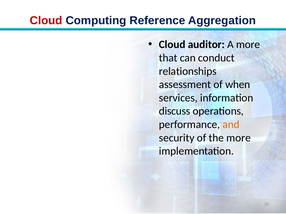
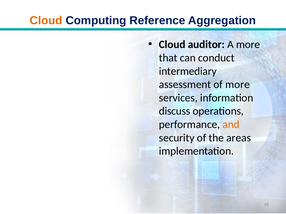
Cloud at (46, 21) colour: red -> orange
relationships: relationships -> intermediary
of when: when -> more
the more: more -> areas
